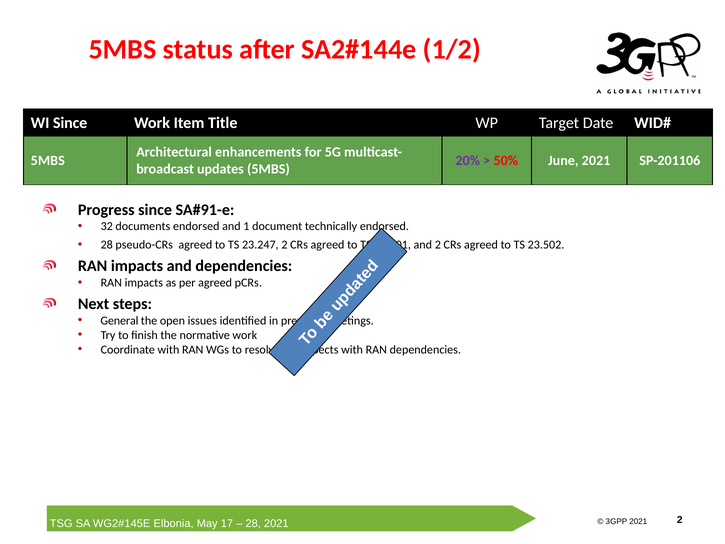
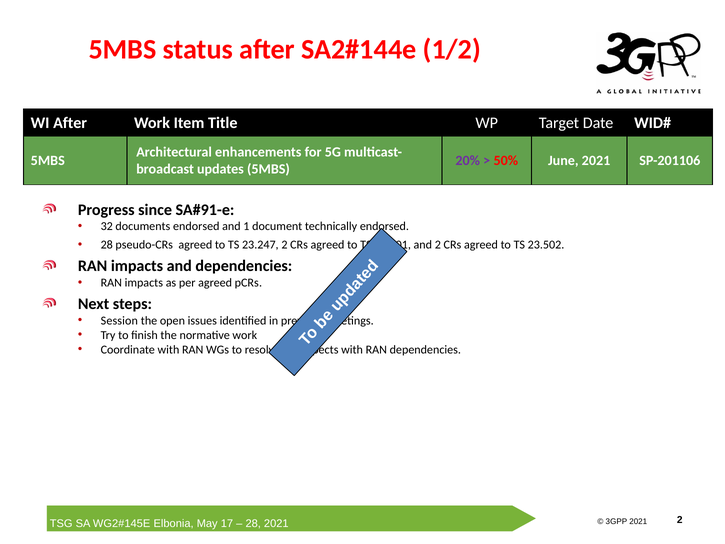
WI Since: Since -> After
General: General -> Session
